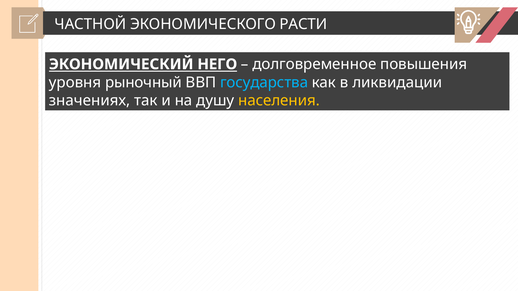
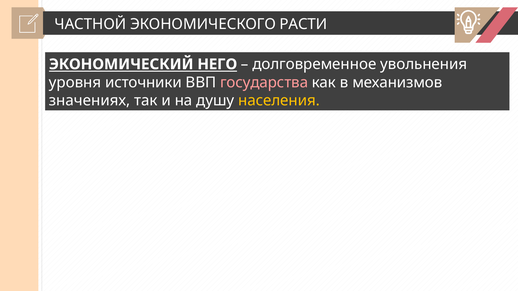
повышения: повышения -> увольнения
рыночный: рыночный -> источники
государства colour: light blue -> pink
ликвидации: ликвидации -> механизмов
